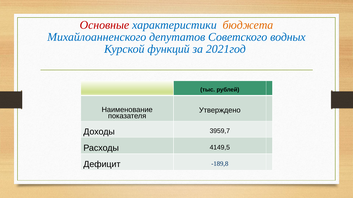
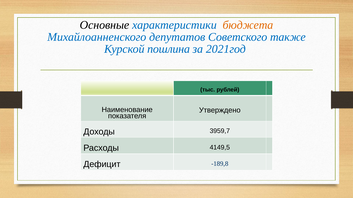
Основные colour: red -> black
водных: водных -> также
функций: функций -> пошлина
